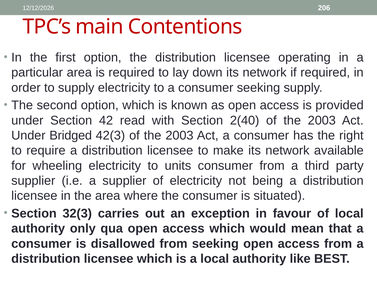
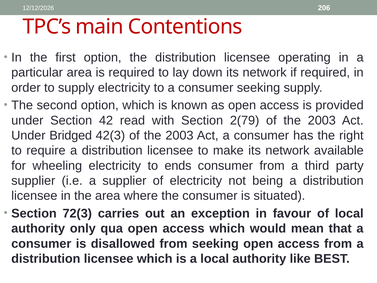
2(40: 2(40 -> 2(79
units: units -> ends
32(3: 32(3 -> 72(3
